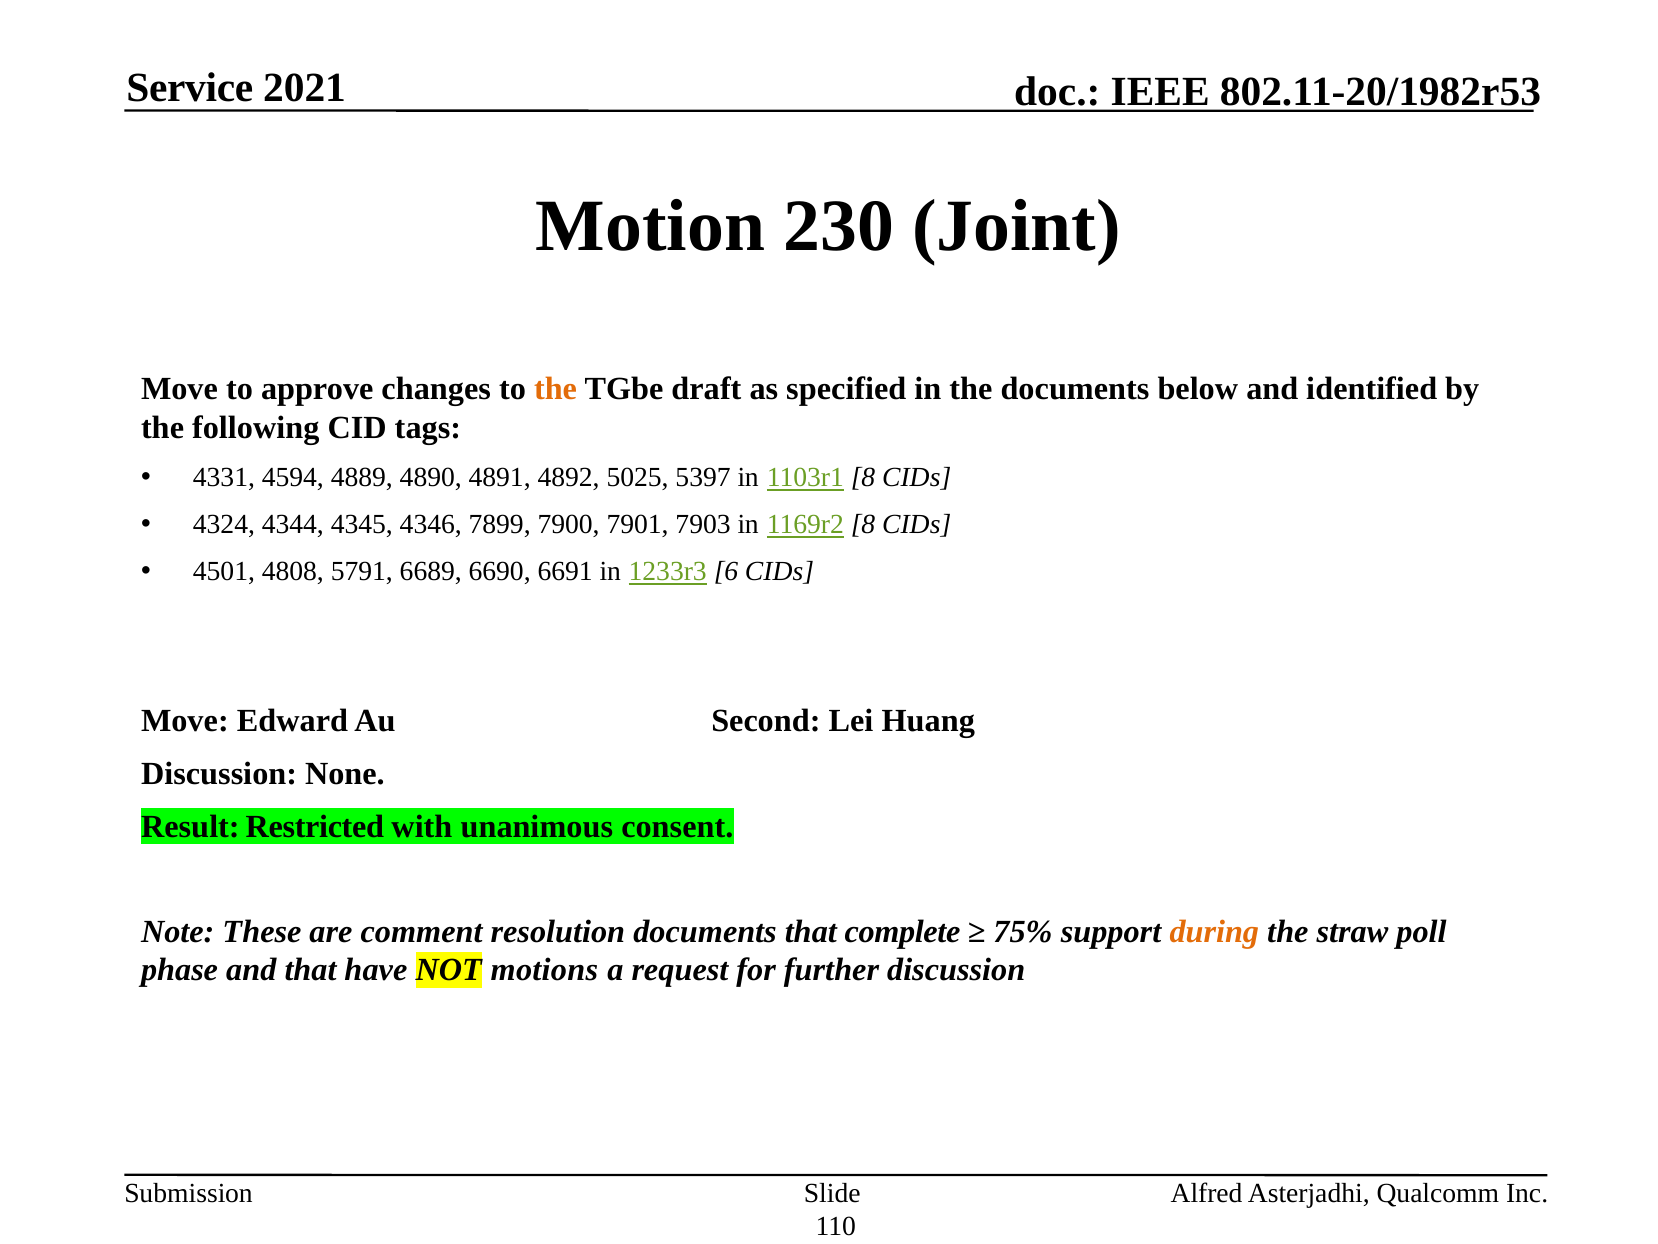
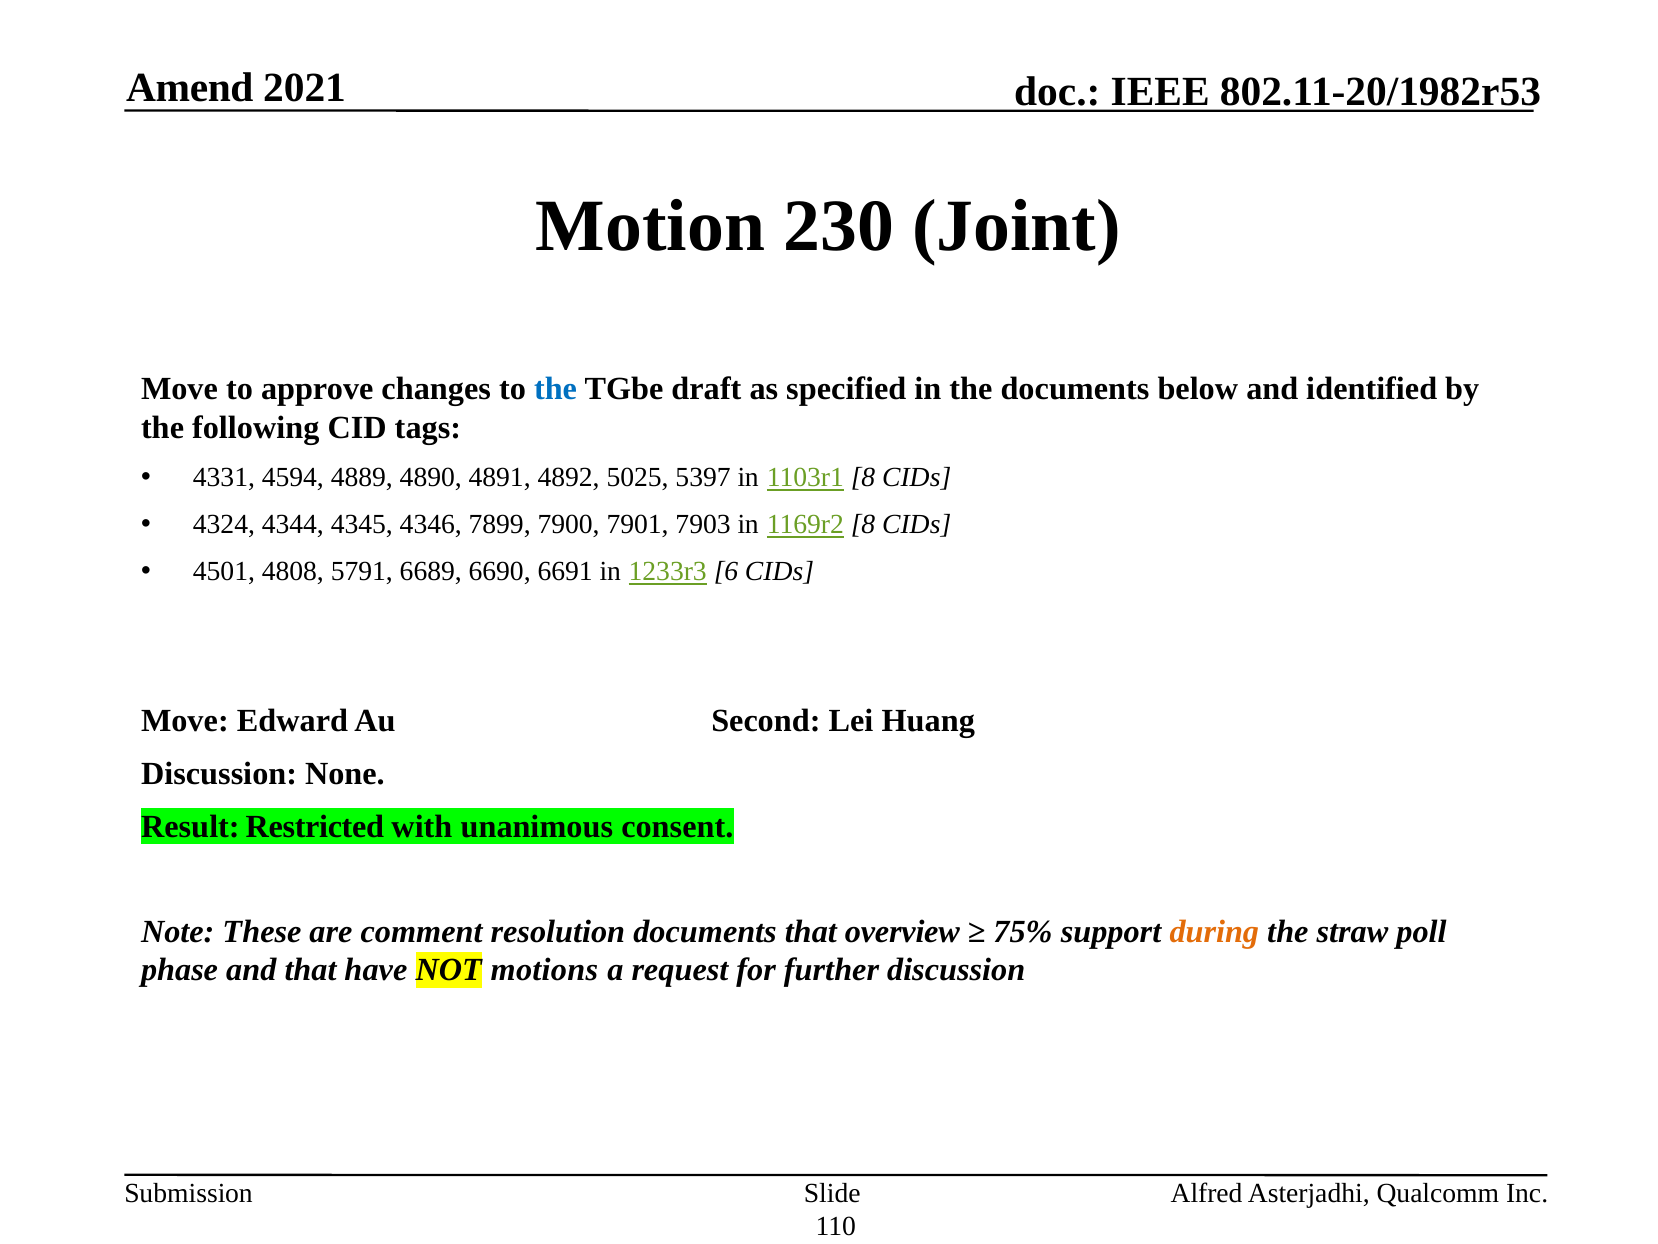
Service: Service -> Amend
the at (556, 389) colour: orange -> blue
complete: complete -> overview
